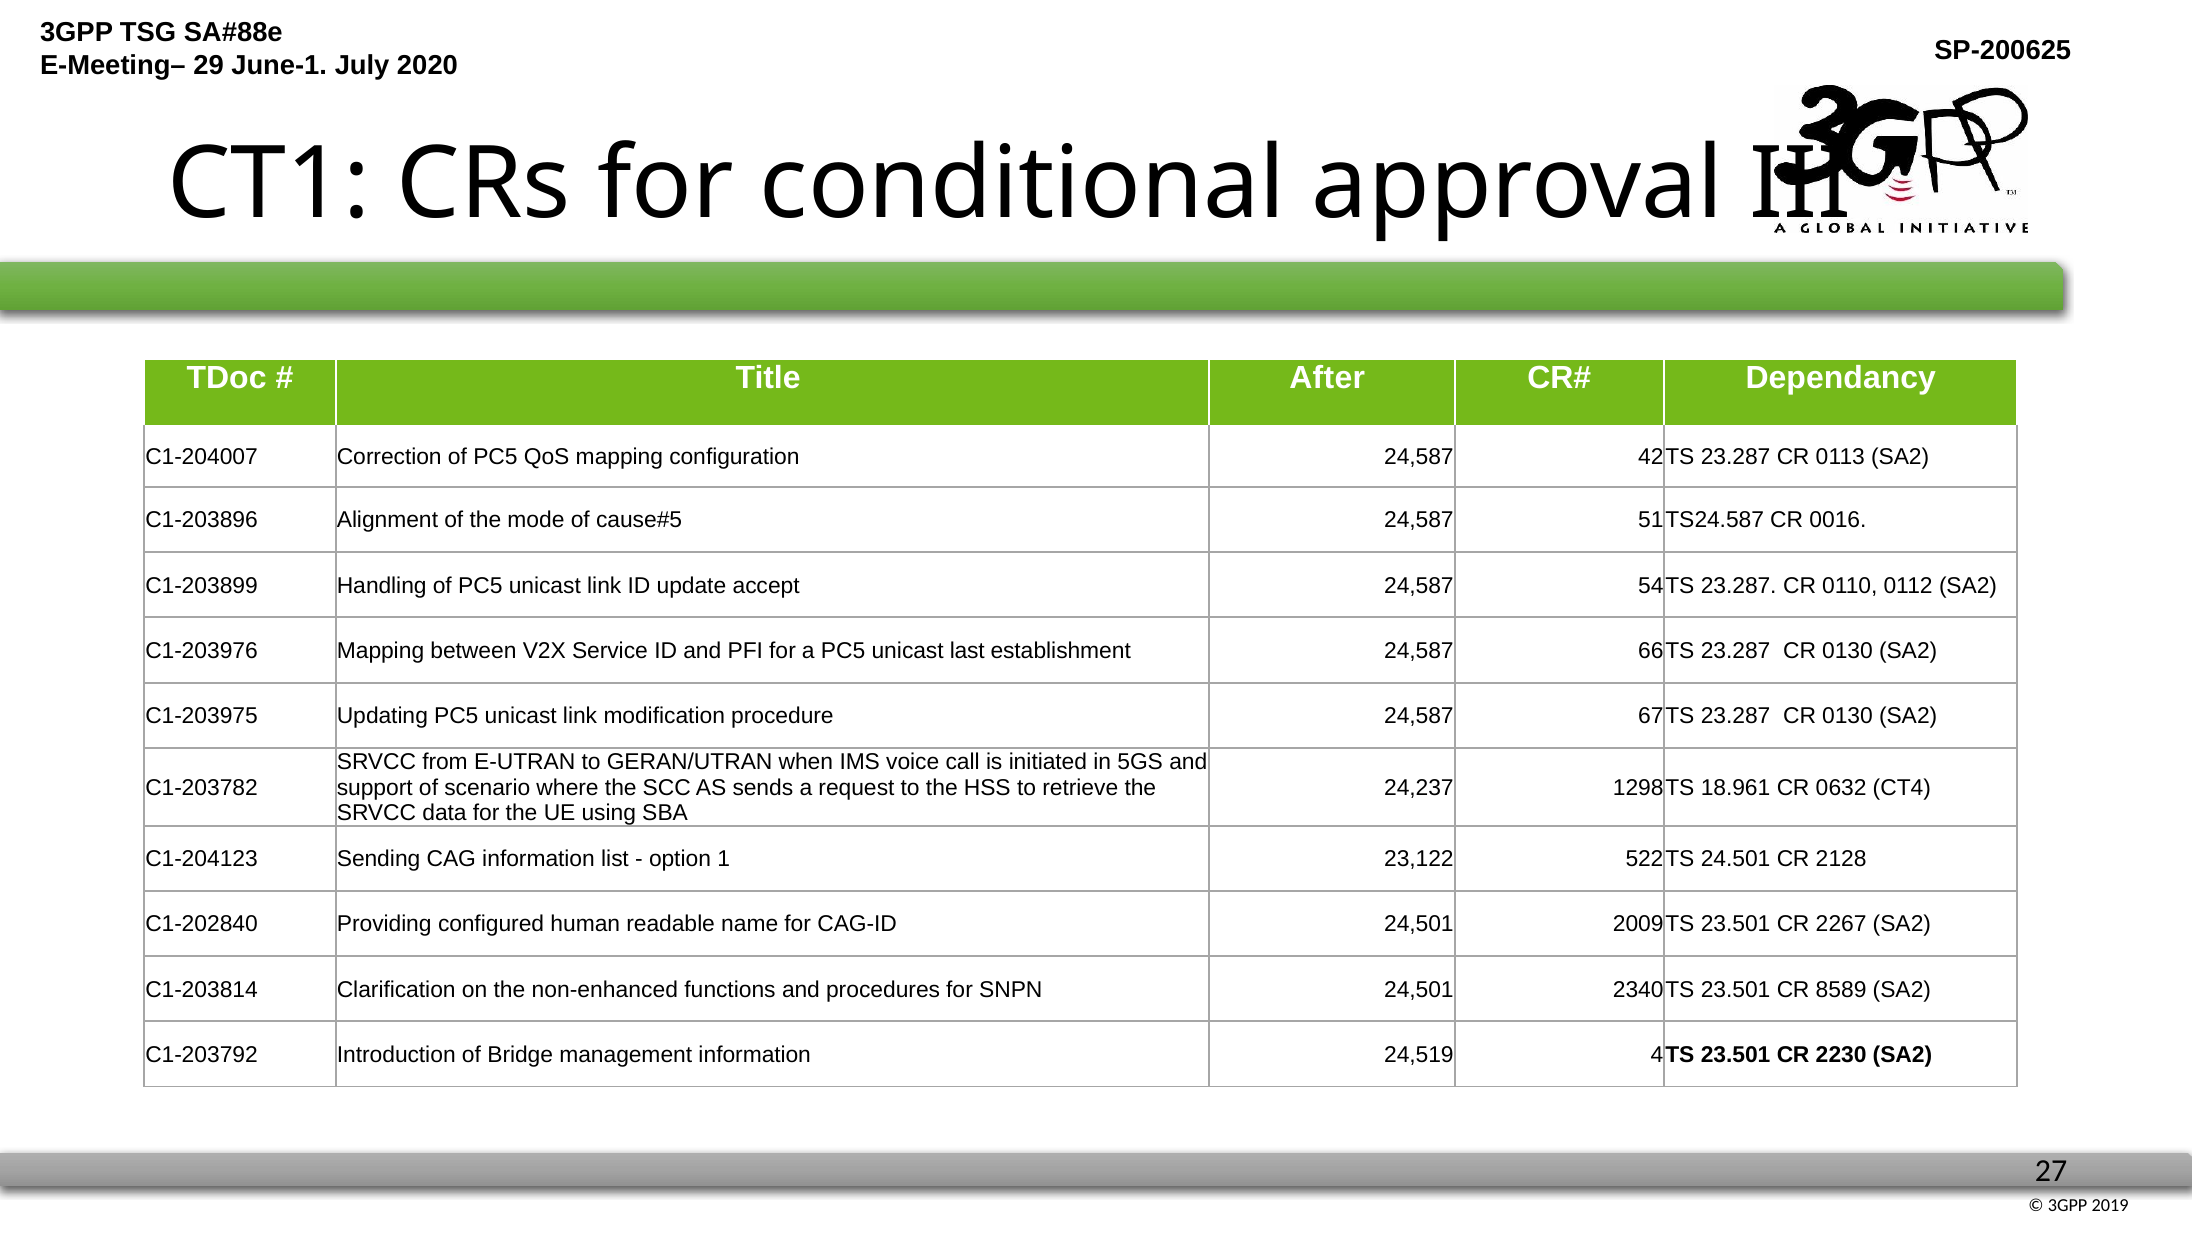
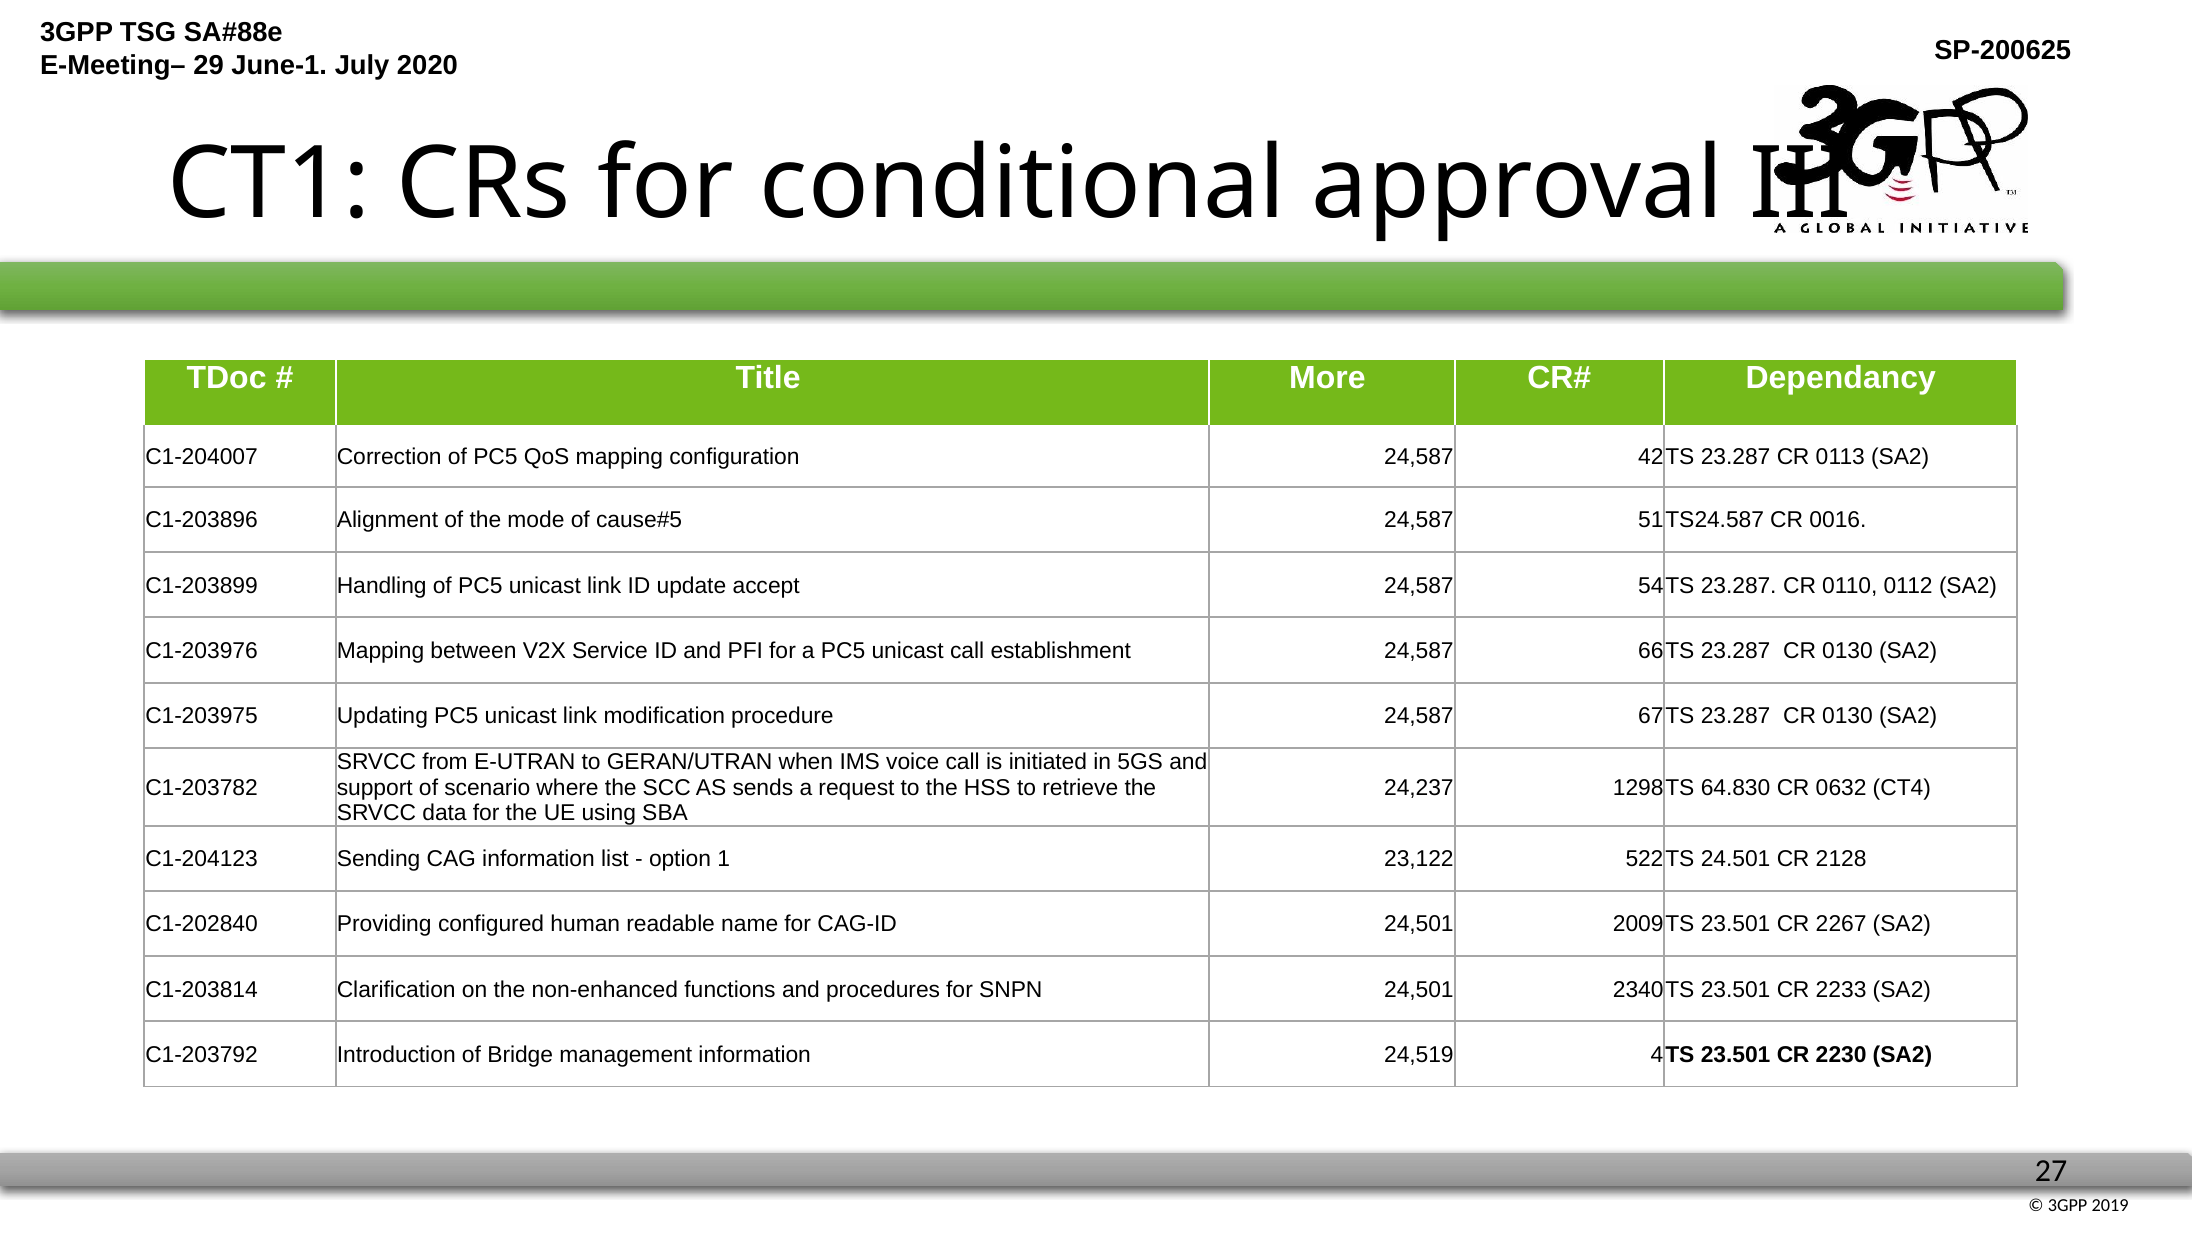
After: After -> More
unicast last: last -> call
18.961: 18.961 -> 64.830
8589: 8589 -> 2233
